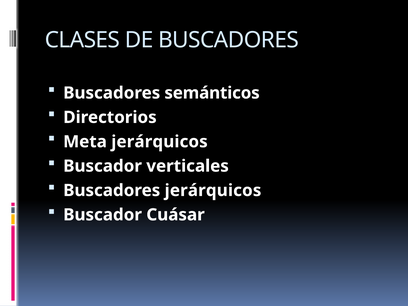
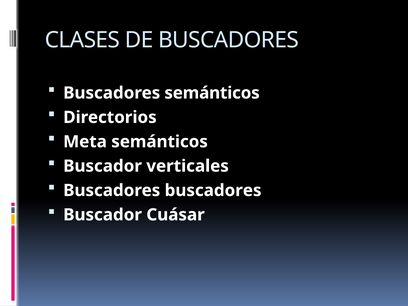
Meta jerárquicos: jerárquicos -> semánticos
Buscadores jerárquicos: jerárquicos -> buscadores
